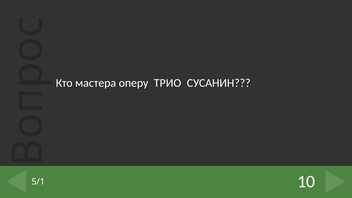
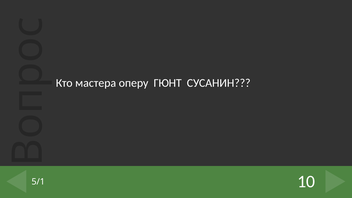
ТРИО: ТРИО -> ГЮНТ
